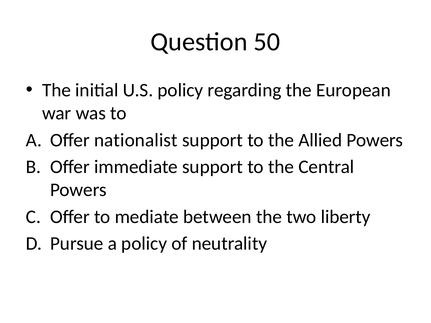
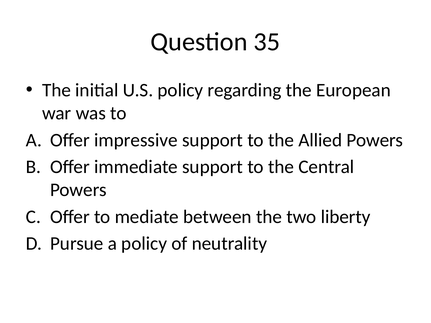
50: 50 -> 35
nationalist: nationalist -> impressive
